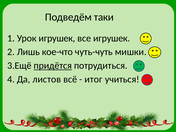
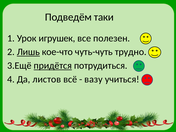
все игрушек: игрушек -> полезен
Лишь underline: none -> present
мишки: мишки -> трудно
итог: итог -> вазу
